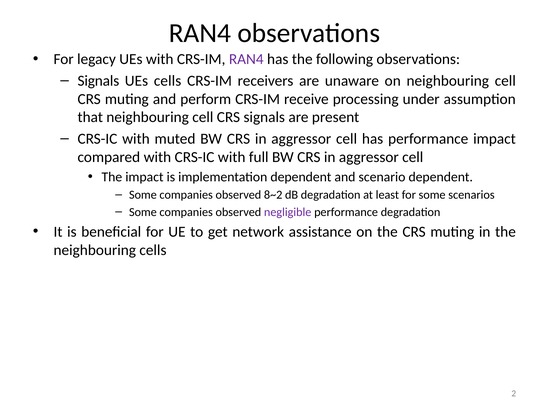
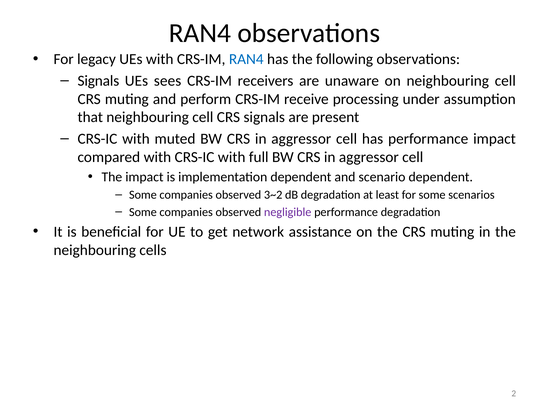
RAN4 at (246, 59) colour: purple -> blue
UEs cells: cells -> sees
8~2: 8~2 -> 3~2
